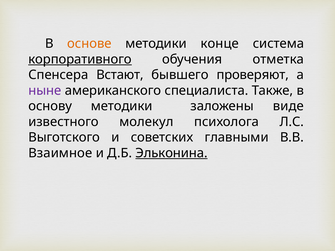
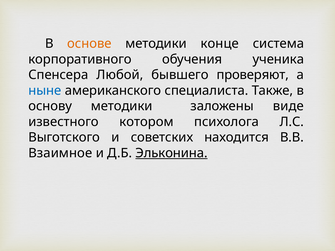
корпоративного underline: present -> none
отметка: отметка -> ученика
Встают: Встают -> Любой
ныне colour: purple -> blue
молекул: молекул -> котором
главными: главными -> находится
